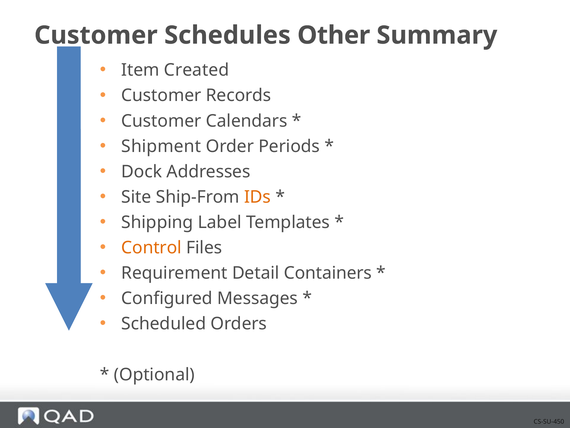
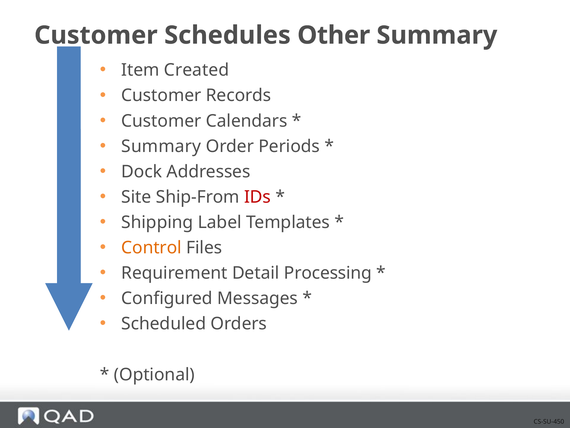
Shipment at (161, 146): Shipment -> Summary
IDs colour: orange -> red
Containers: Containers -> Processing
